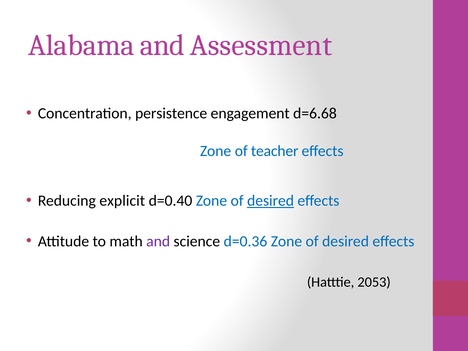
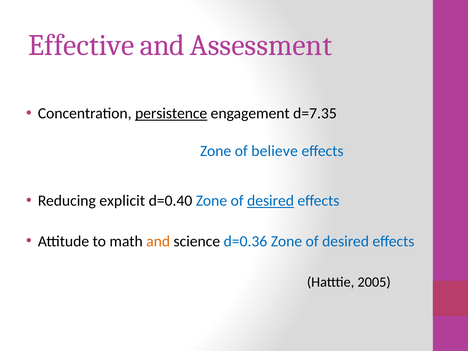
Alabama: Alabama -> Effective
persistence underline: none -> present
d=6.68: d=6.68 -> d=7.35
teacher: teacher -> believe
and at (158, 241) colour: purple -> orange
2053: 2053 -> 2005
